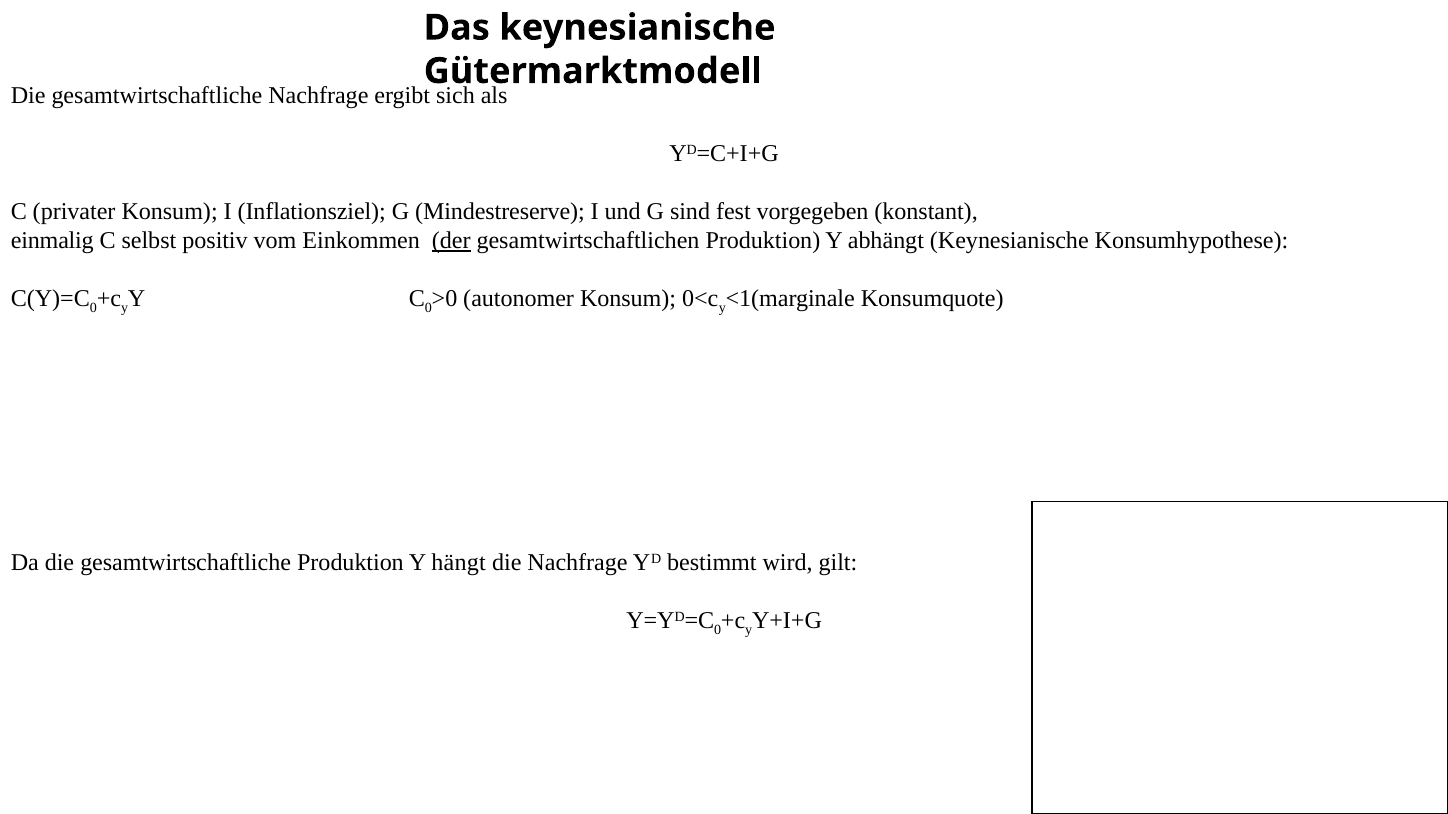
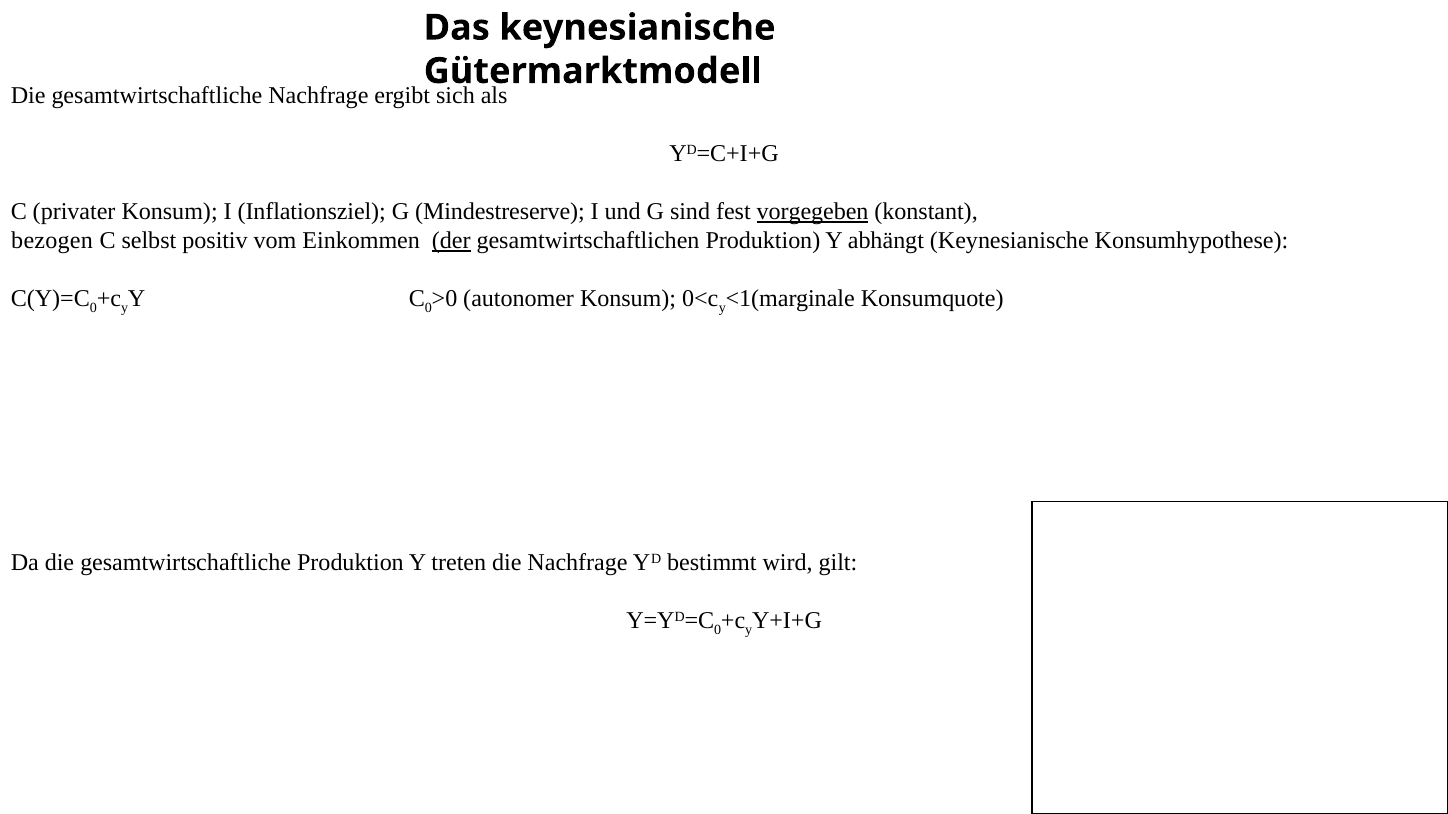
vorgegeben underline: none -> present
einmalig: einmalig -> bezogen
hängt: hängt -> treten
